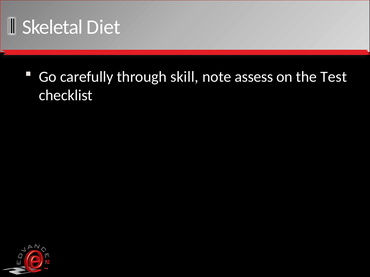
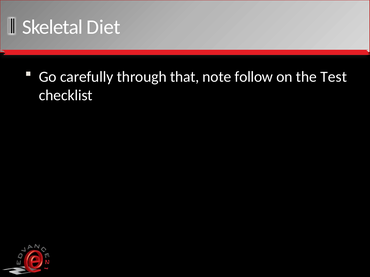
skill: skill -> that
assess: assess -> follow
